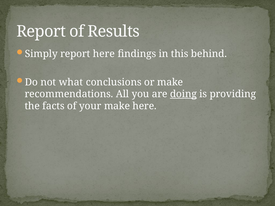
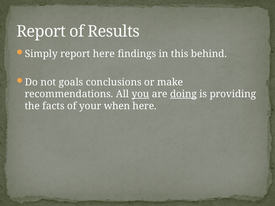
what: what -> goals
you underline: none -> present
your make: make -> when
